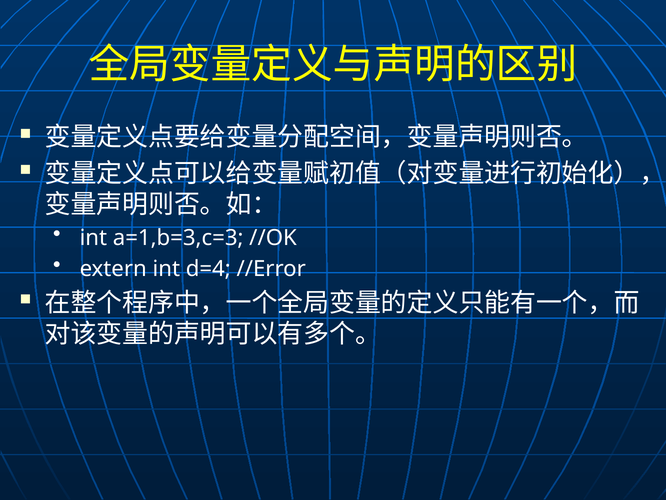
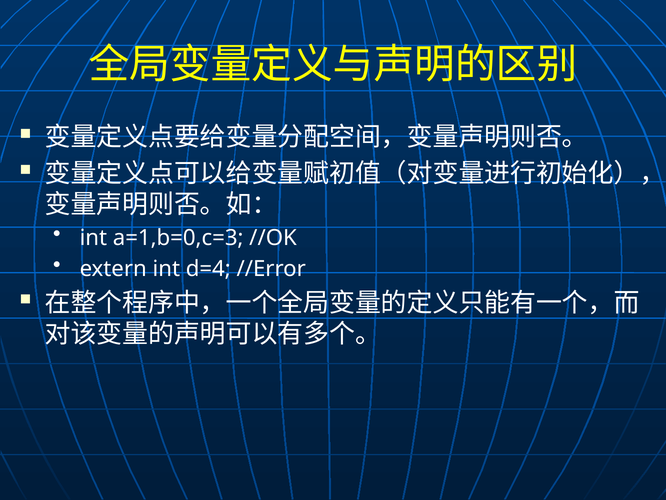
a=1,b=3,c=3: a=1,b=3,c=3 -> a=1,b=0,c=3
